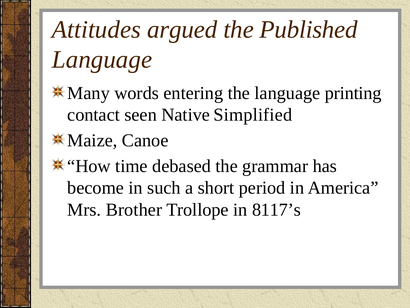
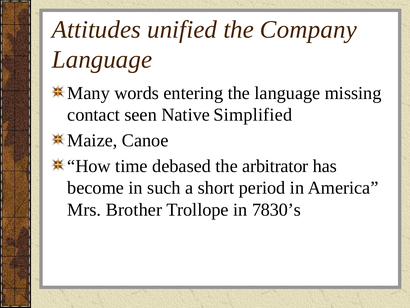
argued: argued -> unified
Published: Published -> Company
printing: printing -> missing
grammar: grammar -> arbitrator
8117’s: 8117’s -> 7830’s
